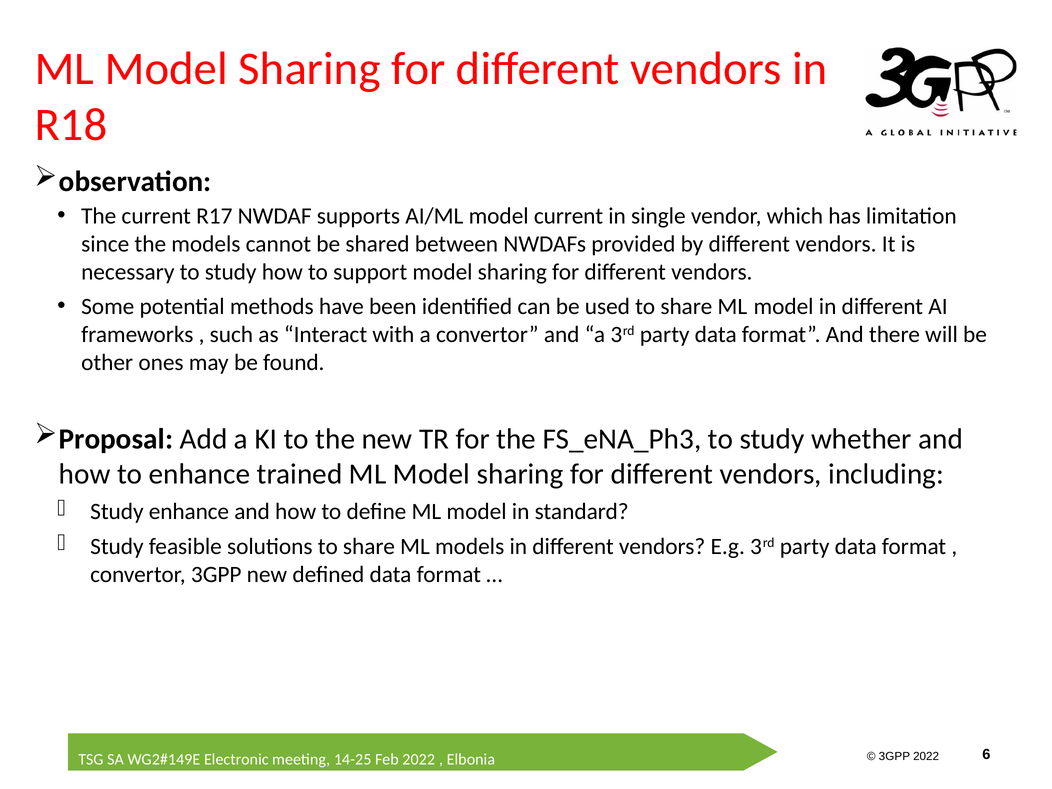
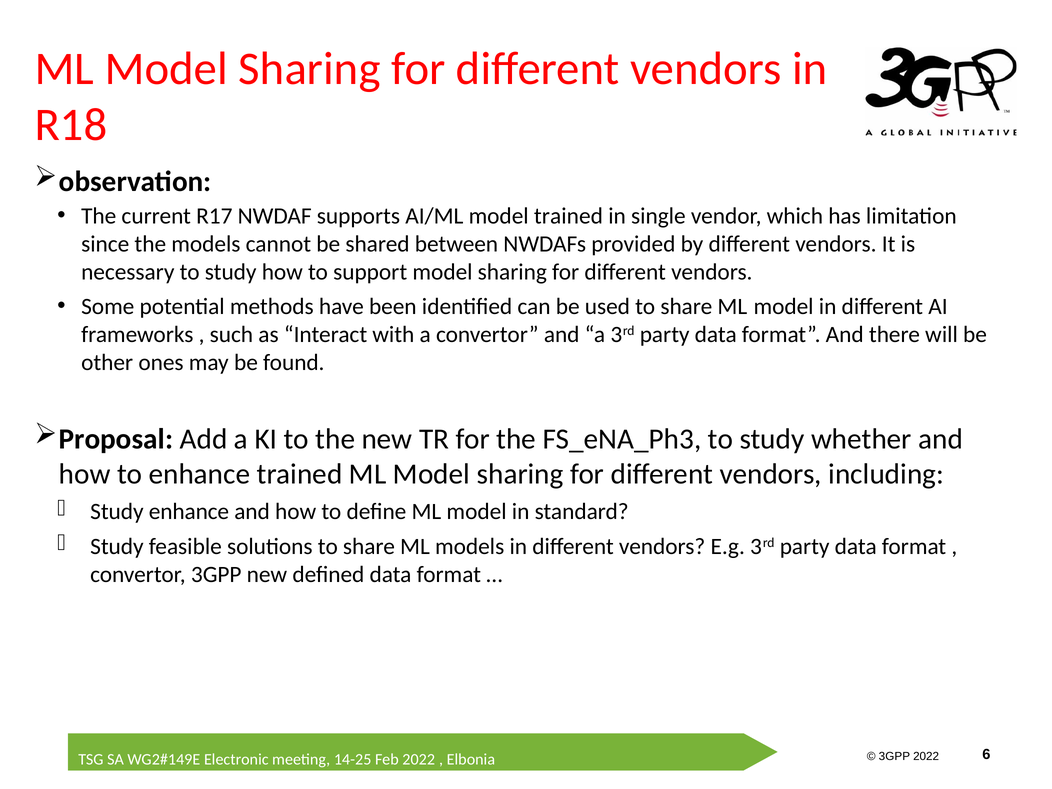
model current: current -> trained
